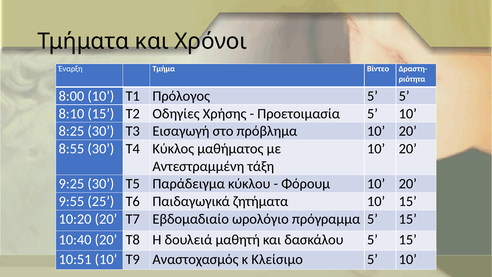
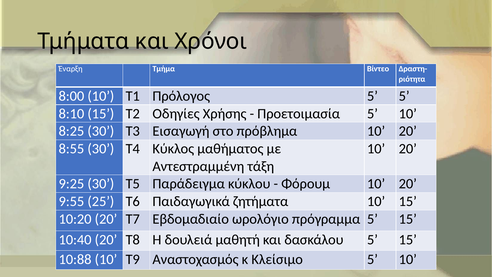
10:51: 10:51 -> 10:88
